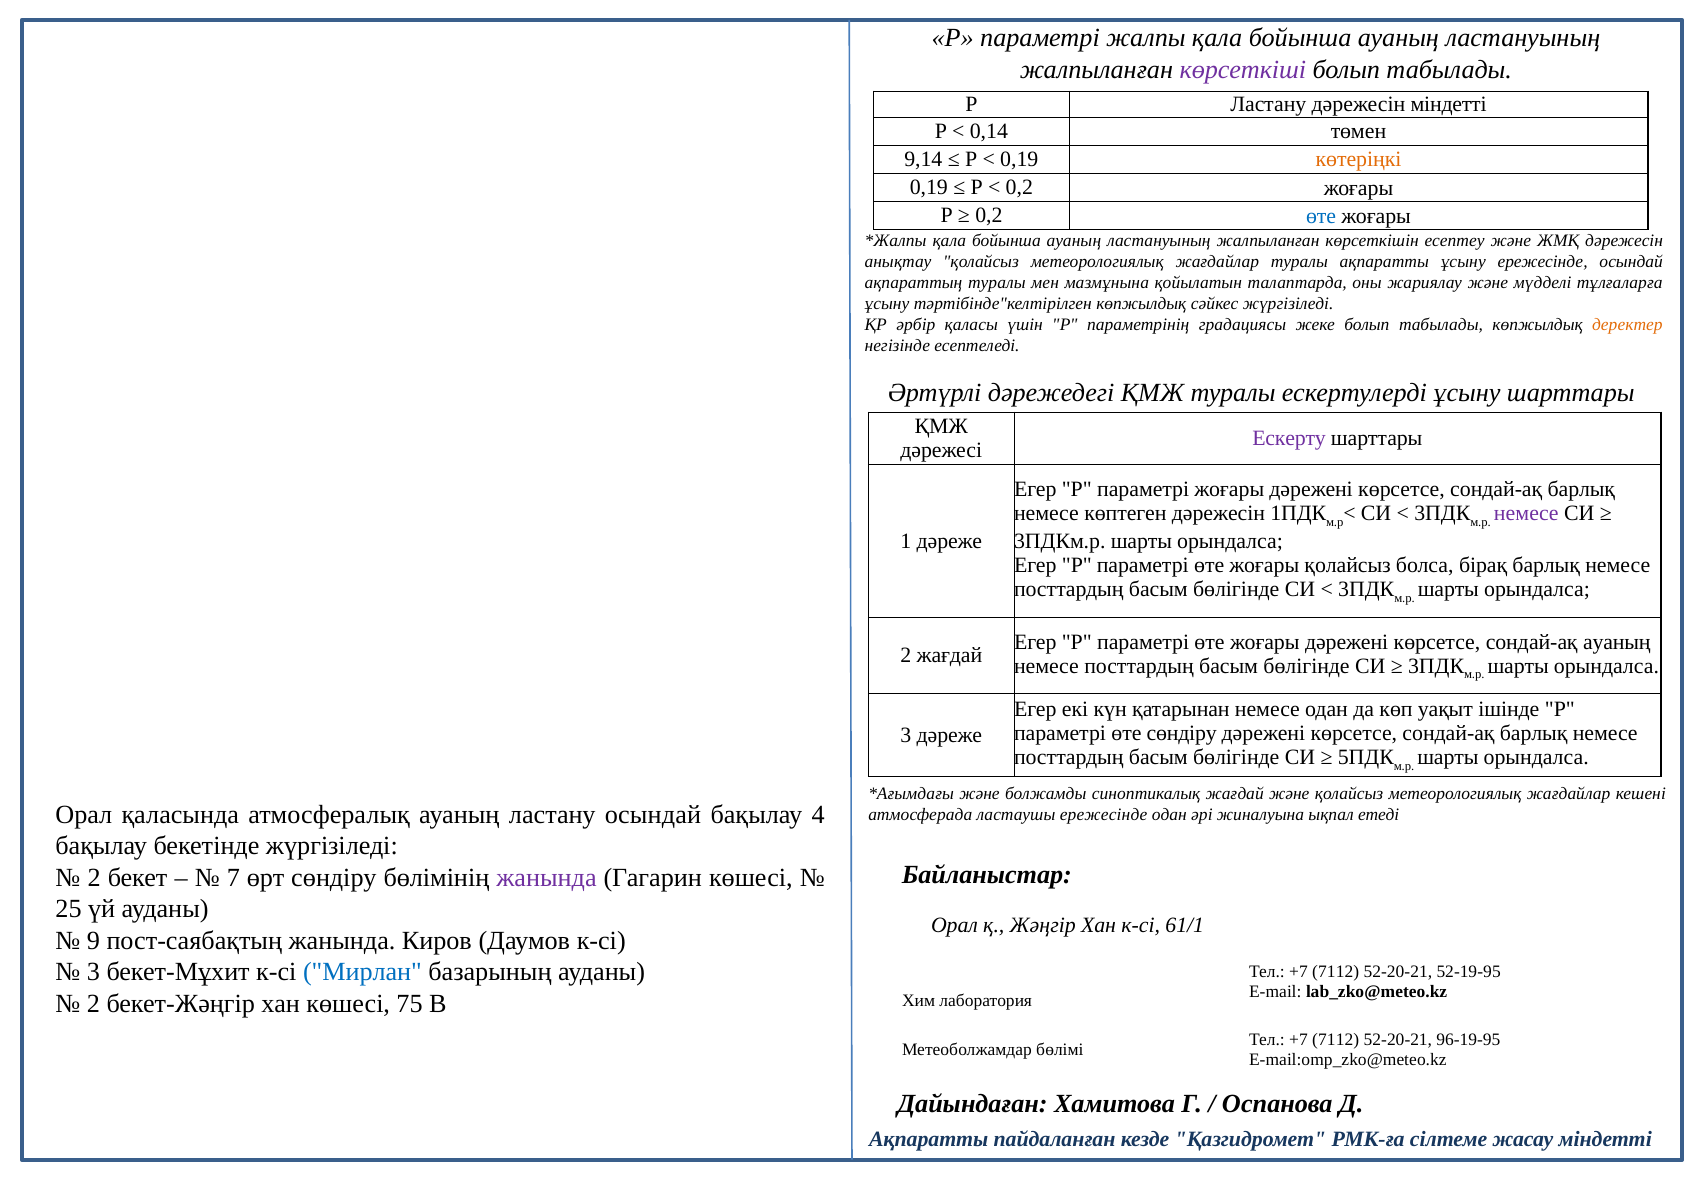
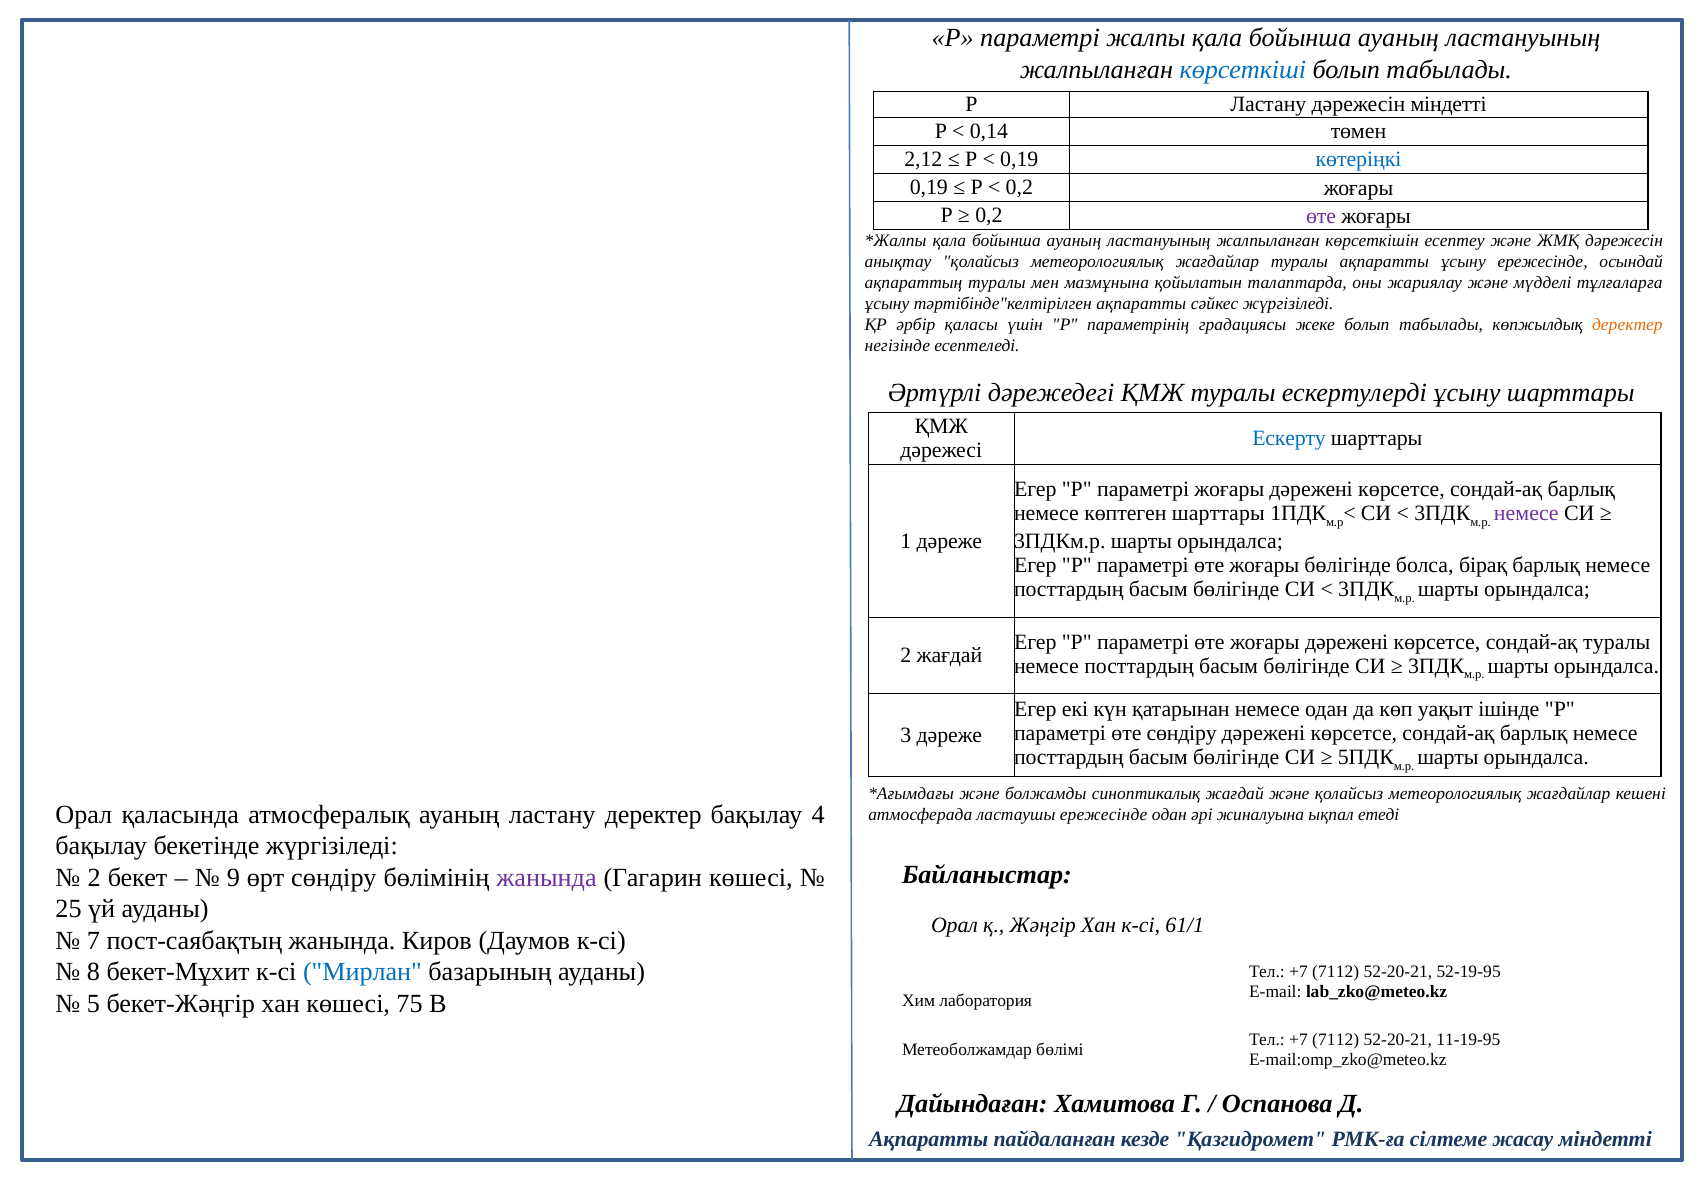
көрсеткіші colour: purple -> blue
9,14: 9,14 -> 2,12
көтеріңкі colour: orange -> blue
өте at (1321, 216) colour: blue -> purple
тәртібінде"келтірілген көпжылдық: көпжылдық -> ақпаратты
Ескерту colour: purple -> blue
көптеген дәрежесін: дәрежесін -> шарттары
жоғары қолайсыз: қолайсыз -> бөлігінде
сондай-ақ ауаның: ауаның -> туралы
ластану осындай: осындай -> деректер
7: 7 -> 9
9: 9 -> 7
3 at (93, 972): 3 -> 8
2 at (93, 1003): 2 -> 5
96-19-95: 96-19-95 -> 11-19-95
